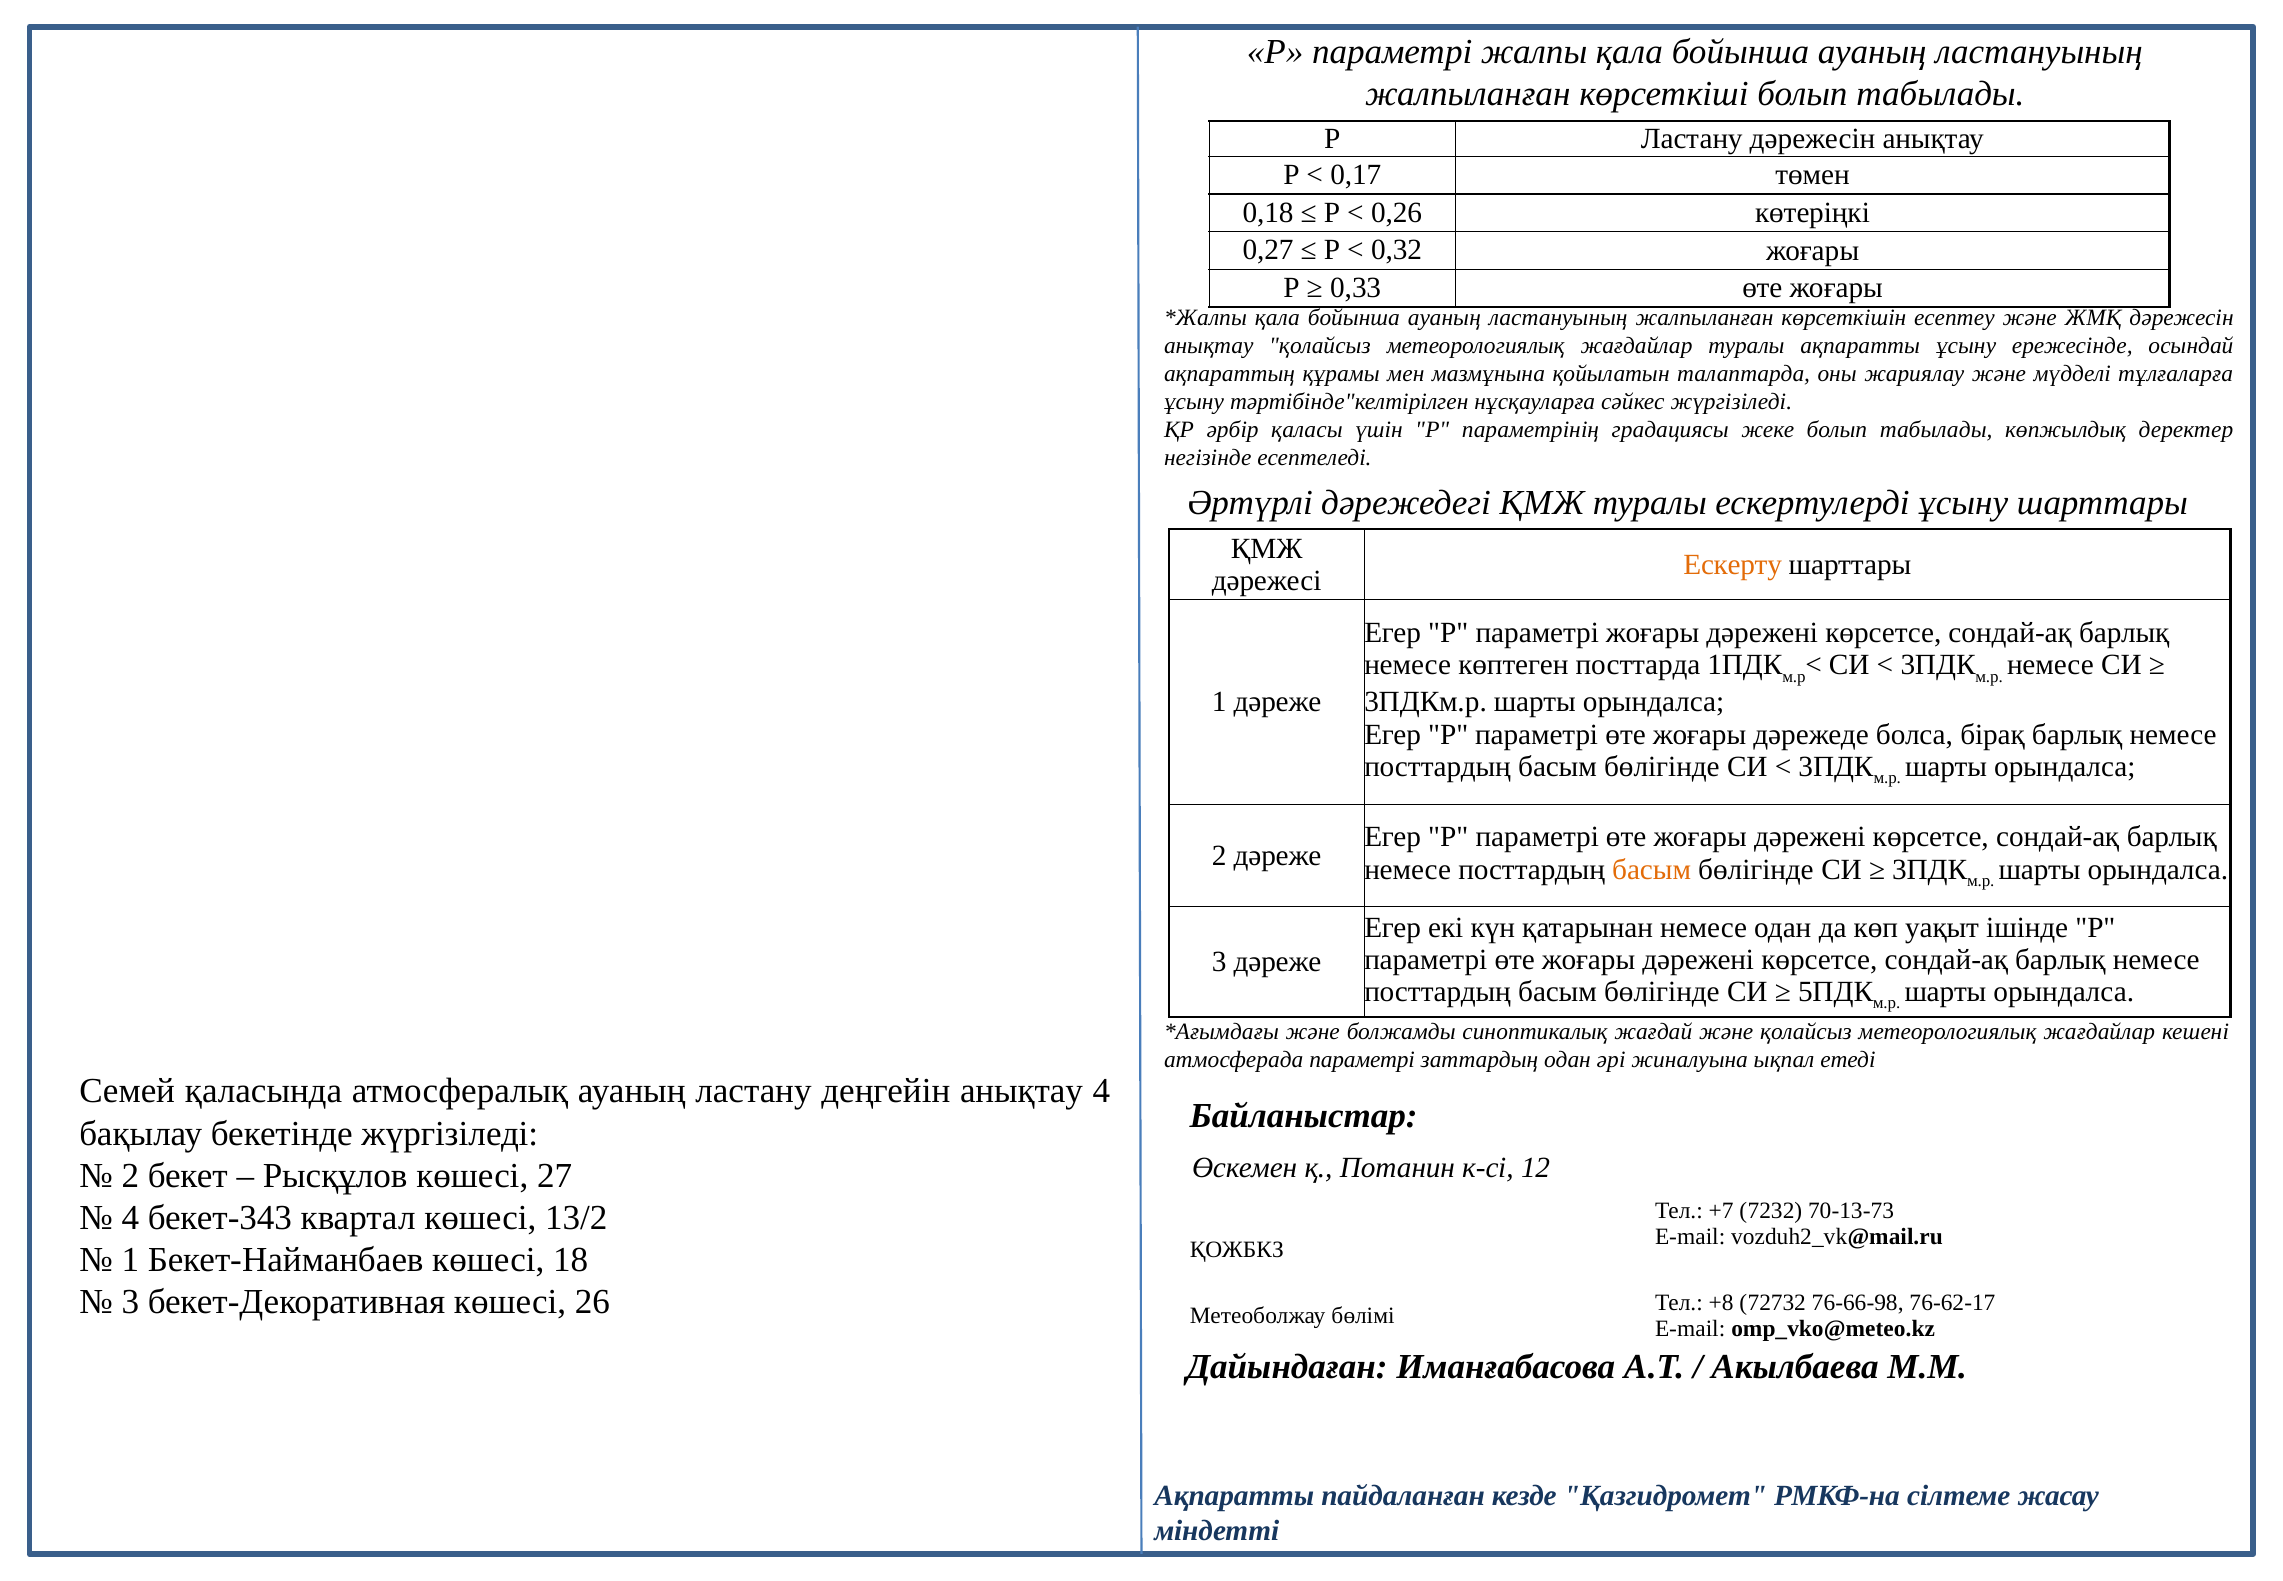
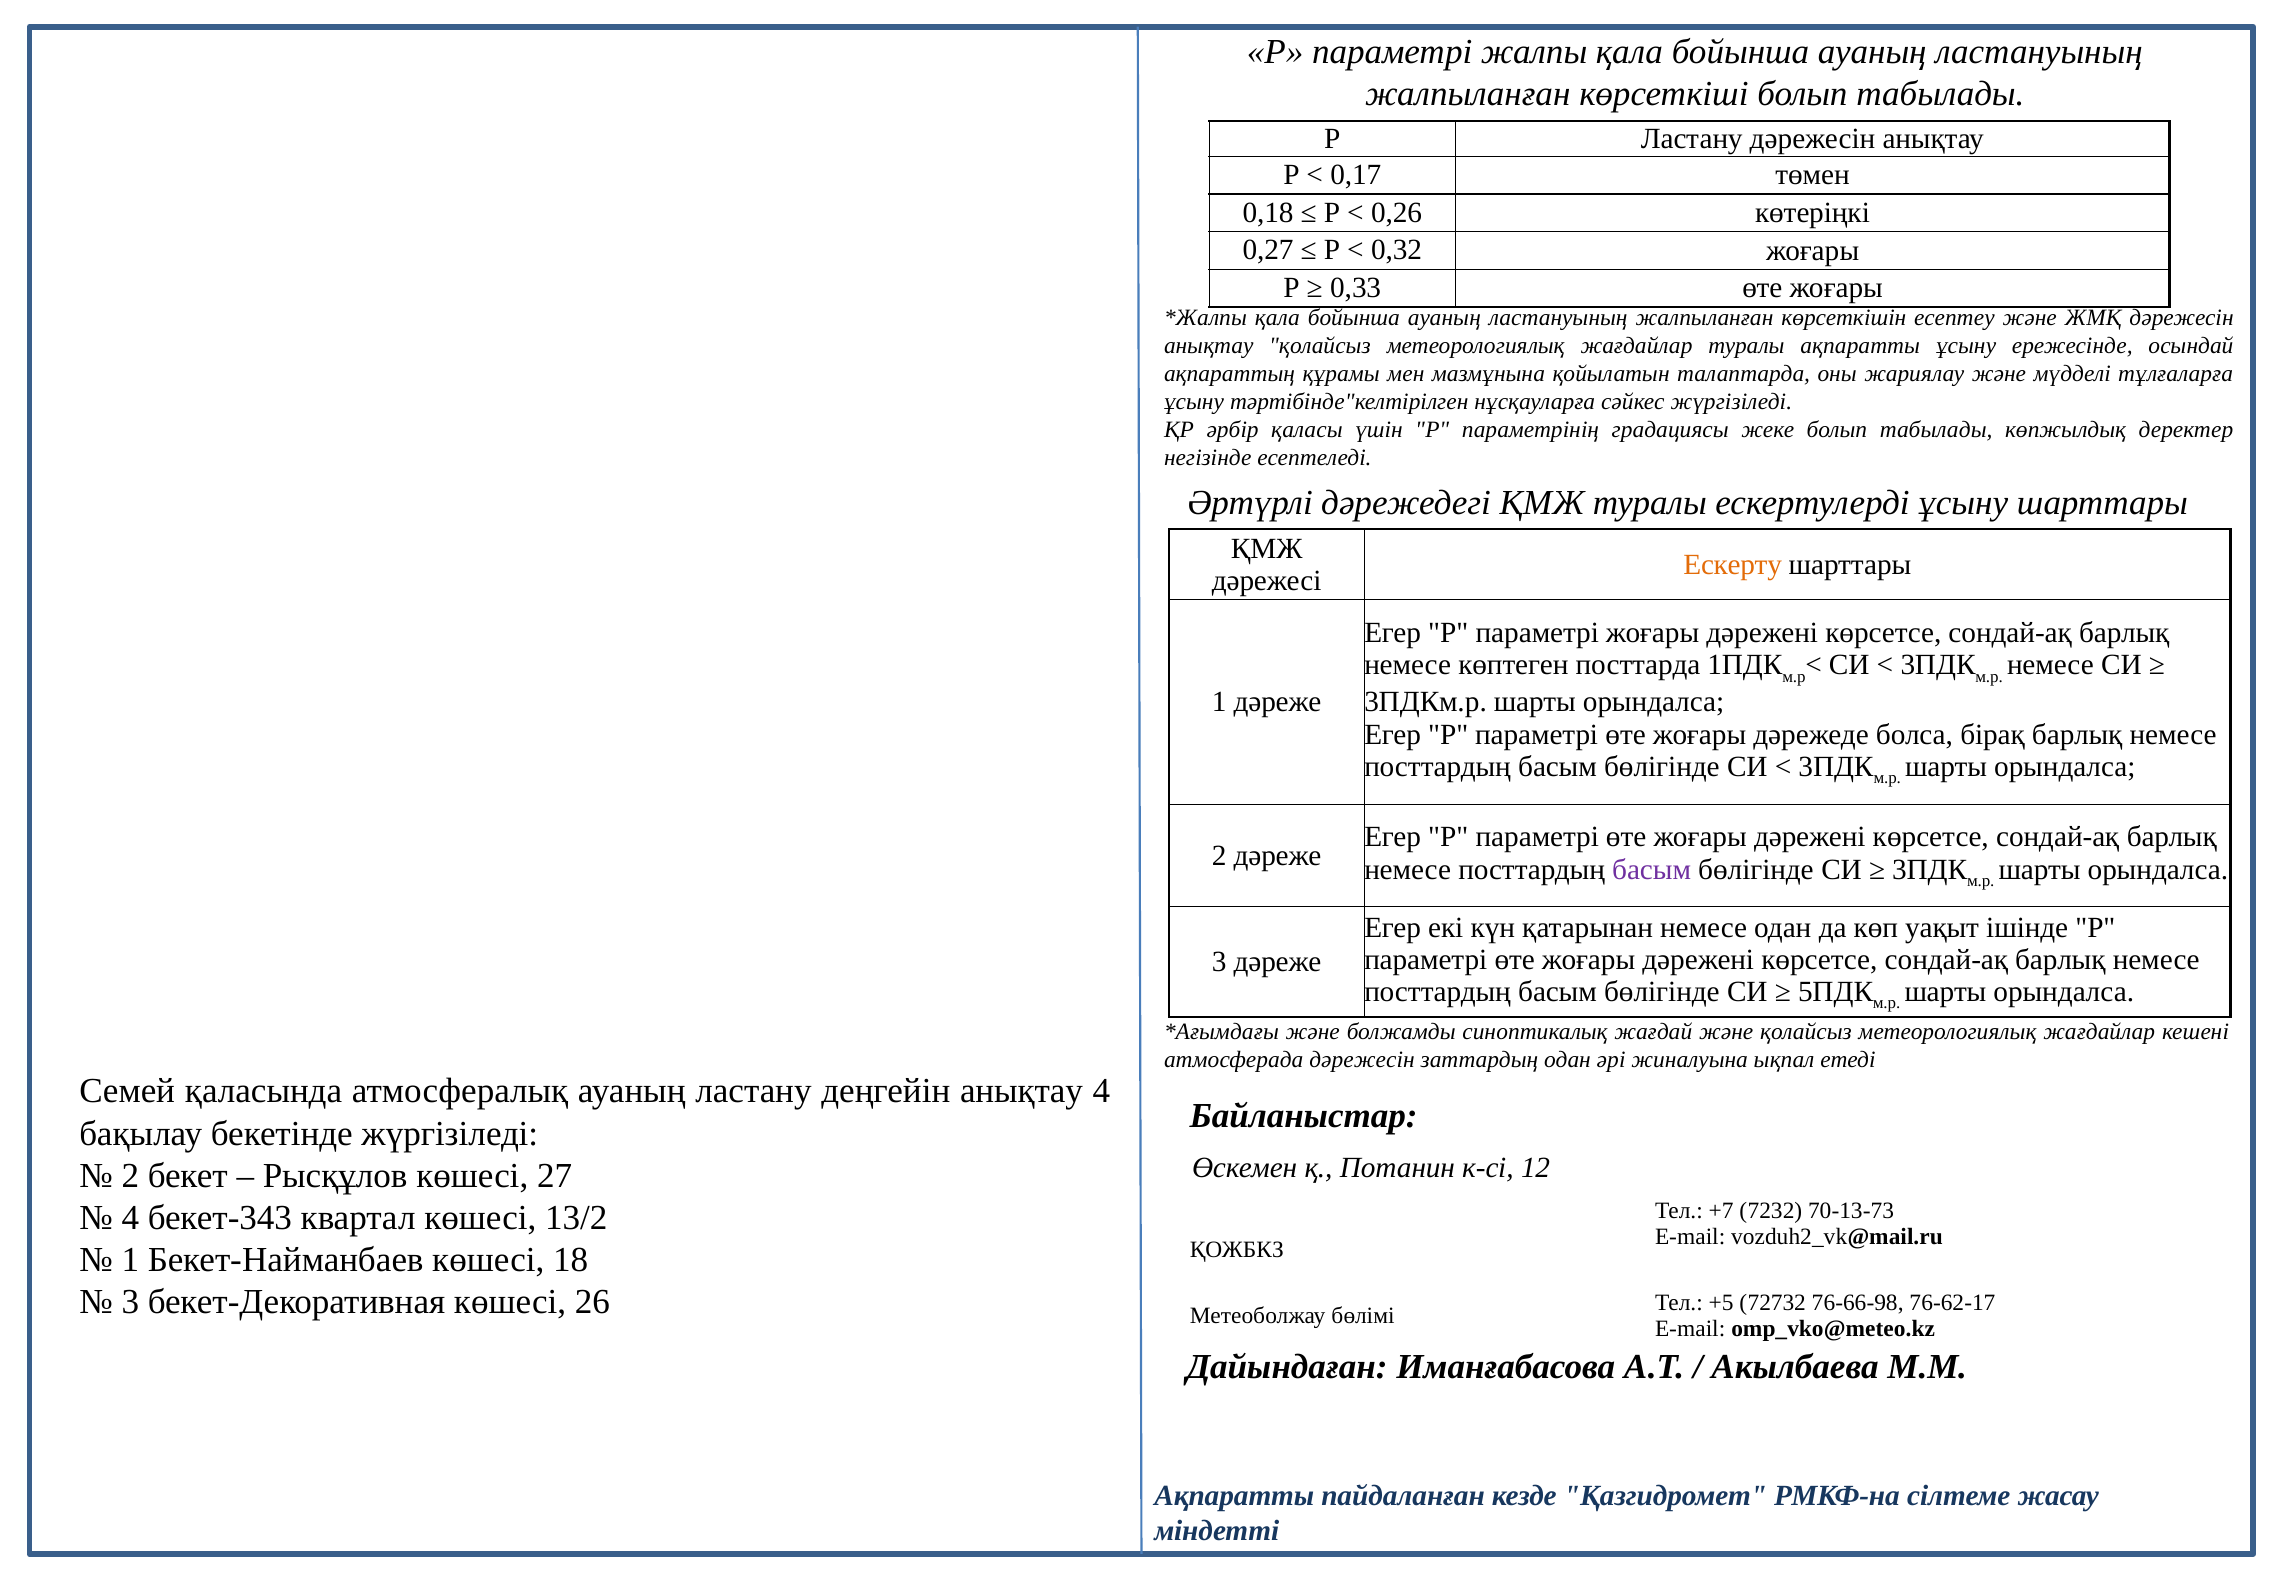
басым at (1652, 869) colour: orange -> purple
атмосферада параметрі: параметрі -> дәрежесін
+8: +8 -> +5
